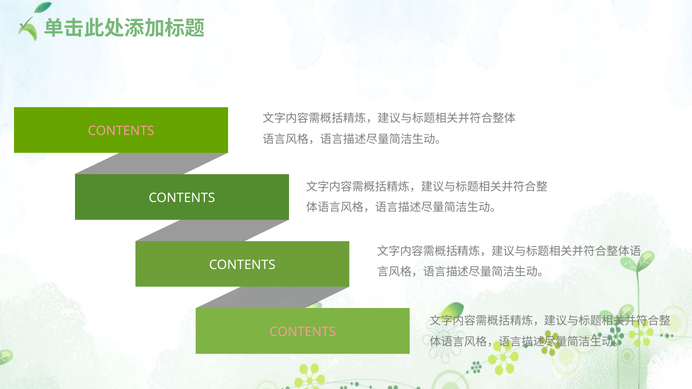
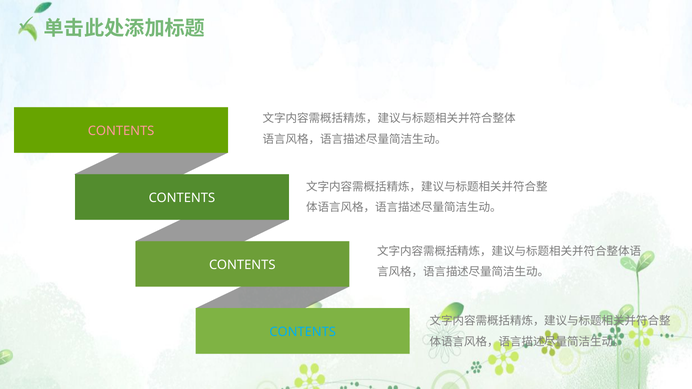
CONTENTS at (303, 332) colour: pink -> light blue
